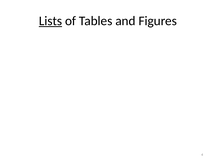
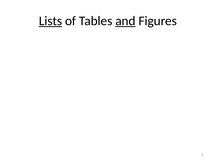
and underline: none -> present
